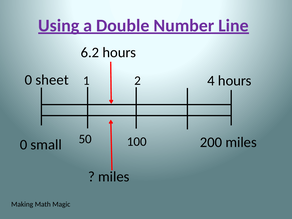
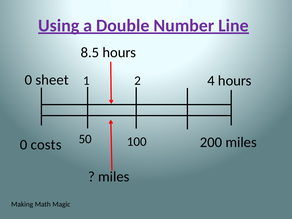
6.2: 6.2 -> 8.5
small: small -> costs
